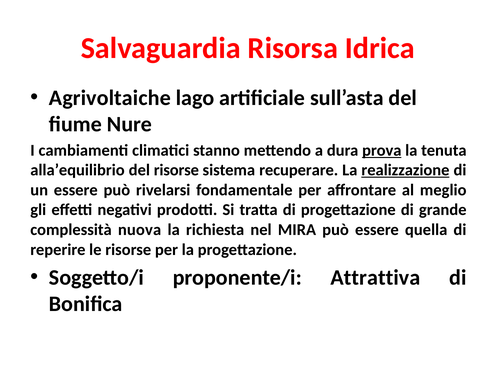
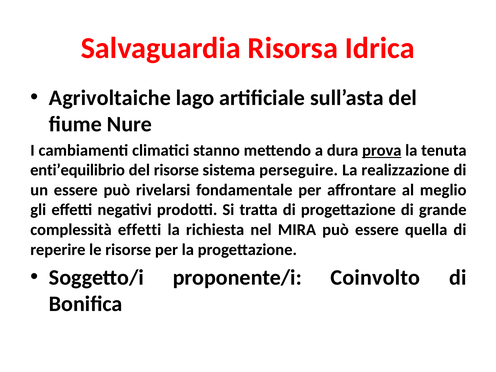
alla’equilibrio: alla’equilibrio -> enti’equilibrio
recuperare: recuperare -> perseguire
realizzazione underline: present -> none
complessità nuova: nuova -> effetti
Attrattiva: Attrattiva -> Coinvolto
